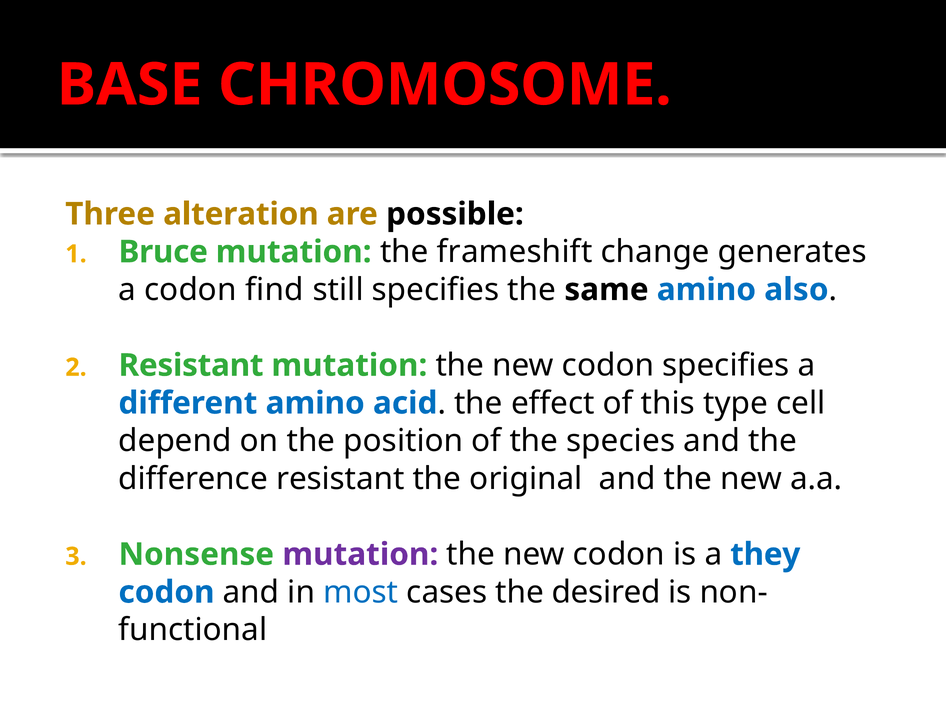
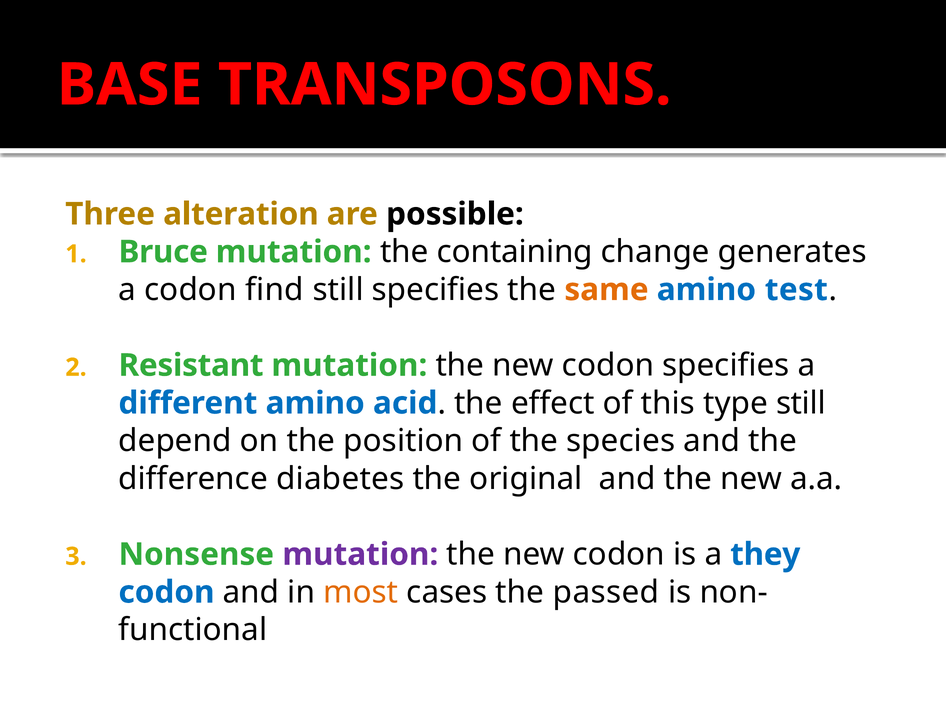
CHROMOSOME: CHROMOSOME -> TRANSPOSONS
frameshift: frameshift -> containing
same colour: black -> orange
also: also -> test
type cell: cell -> still
difference resistant: resistant -> diabetes
most colour: blue -> orange
desired: desired -> passed
